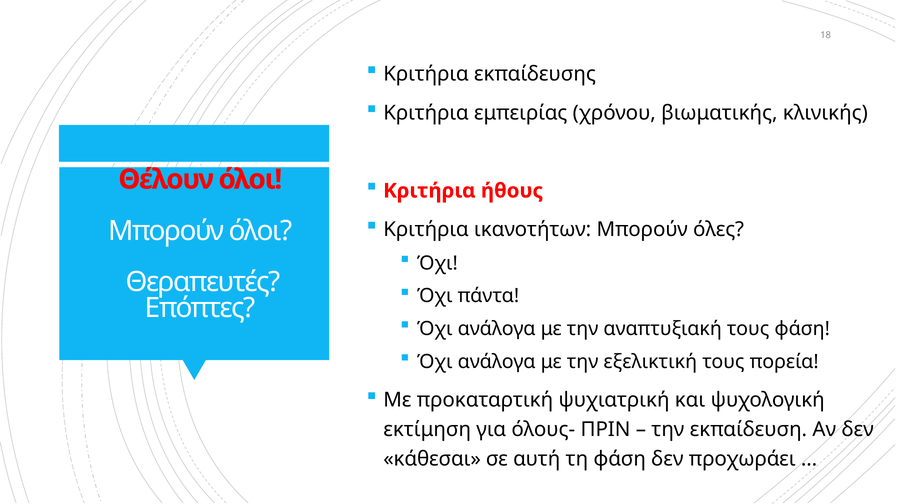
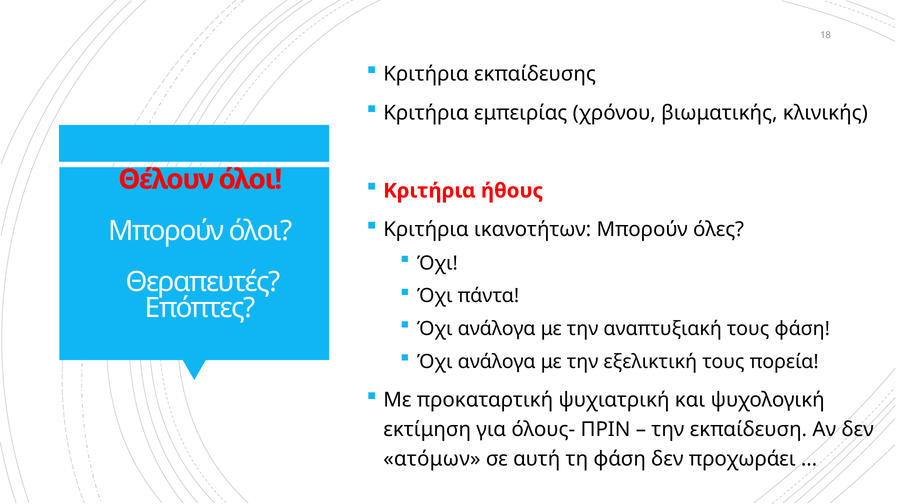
κάθεσαι: κάθεσαι -> ατόμων
